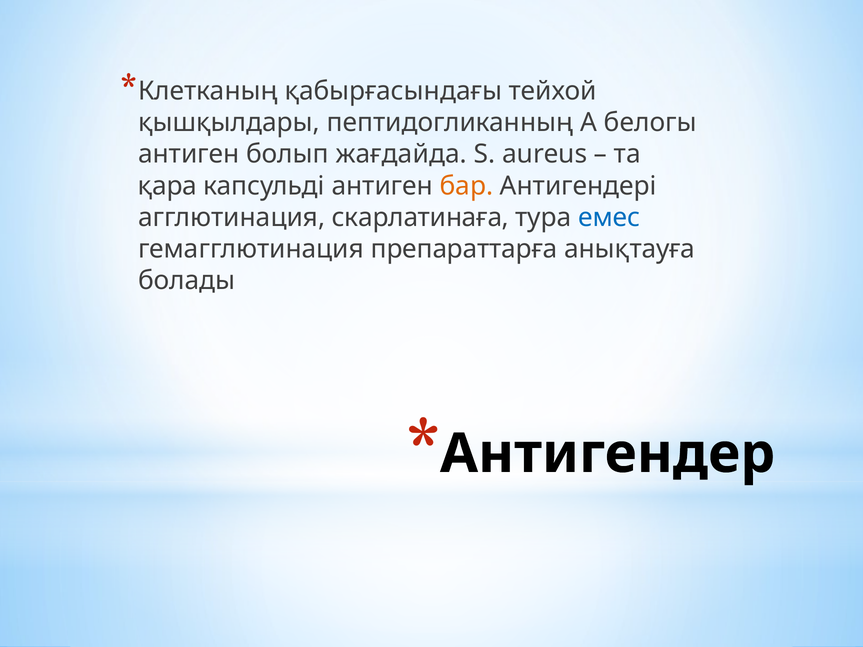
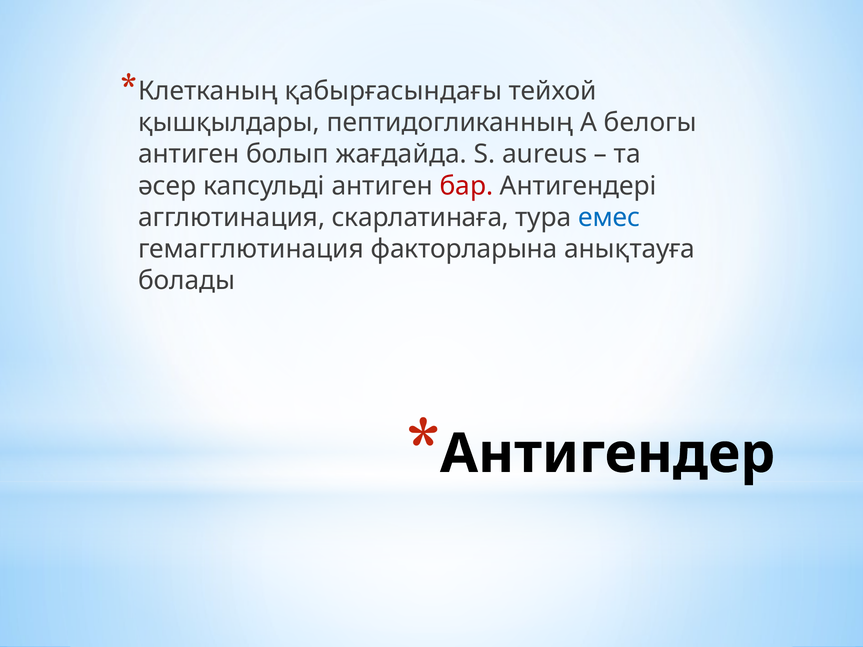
қара: қара -> әсер
бар colour: orange -> red
препараттарға: препараттарға -> факторларына
